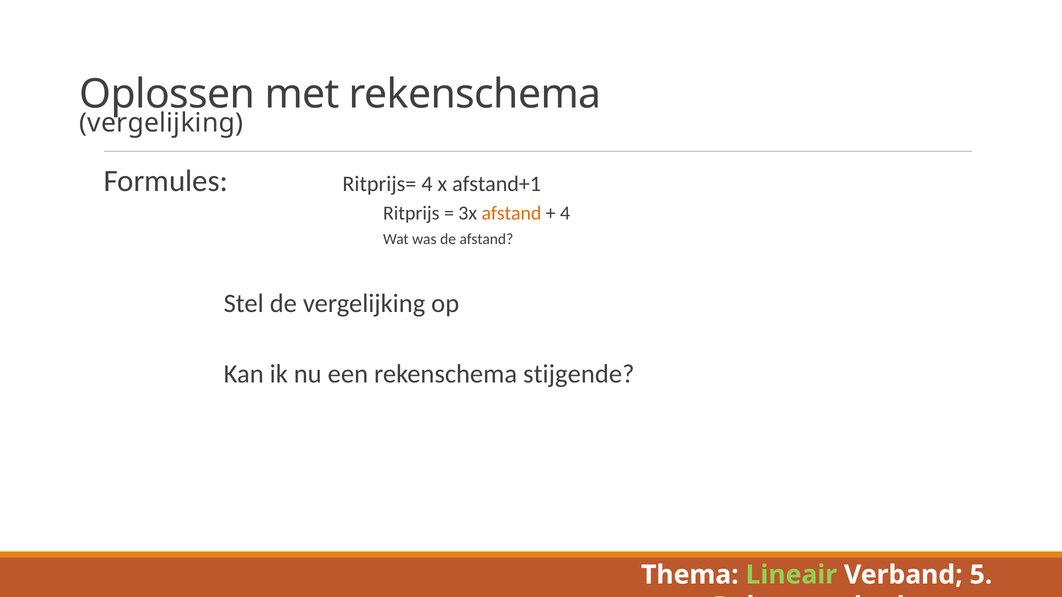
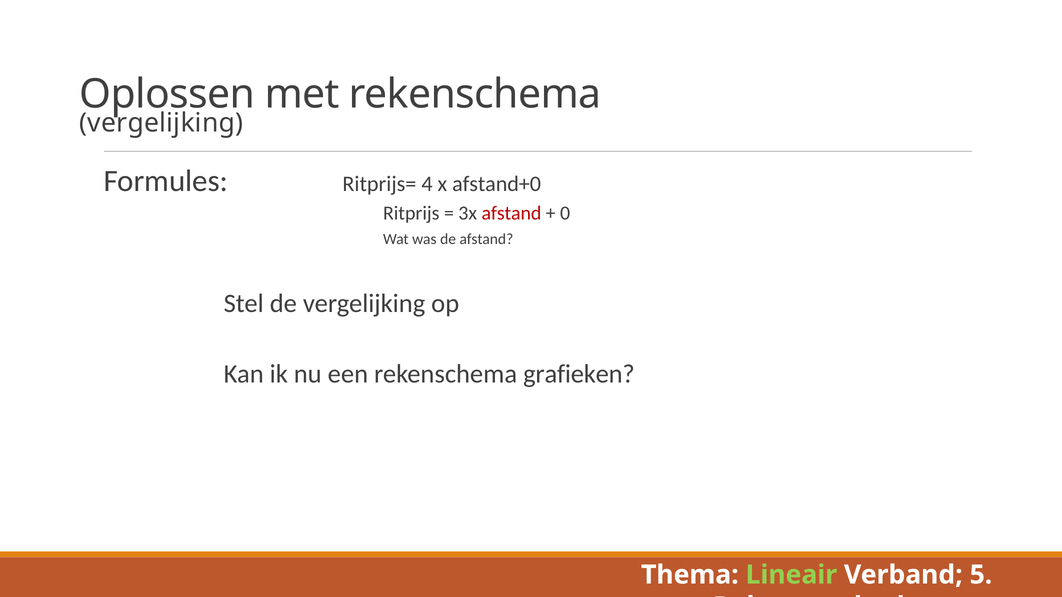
afstand+1: afstand+1 -> afstand+0
afstand at (511, 213) colour: orange -> red
4 at (565, 213): 4 -> 0
stijgende: stijgende -> grafieken
